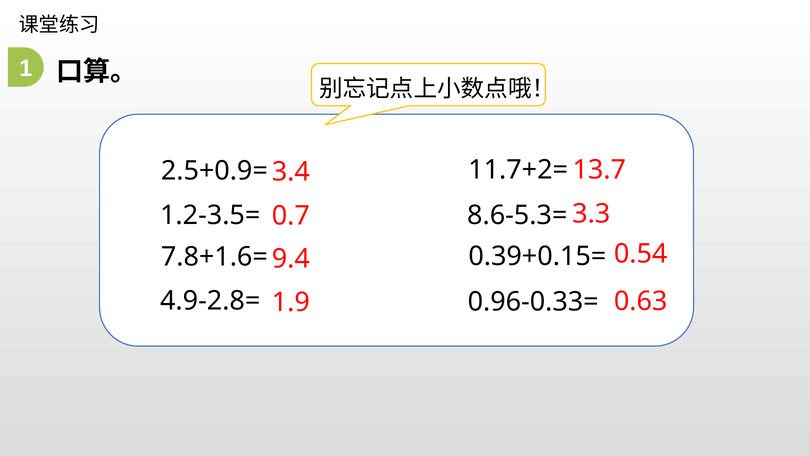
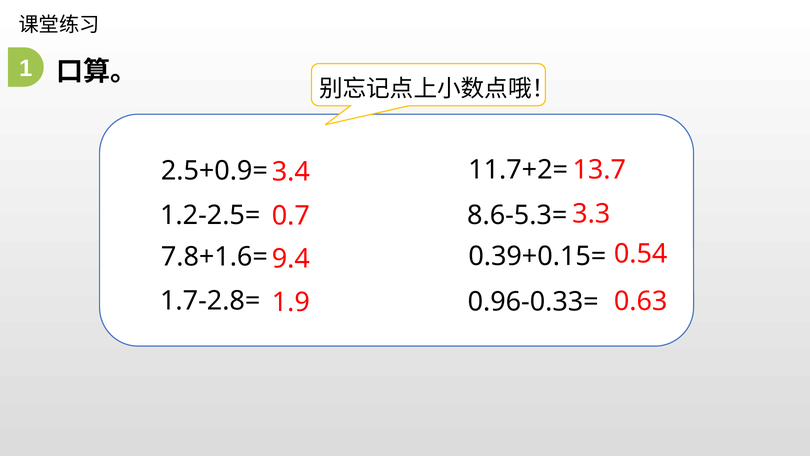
1.2-3.5=: 1.2-3.5= -> 1.2-2.5=
4.9-2.8=: 4.9-2.8= -> 1.7-2.8=
